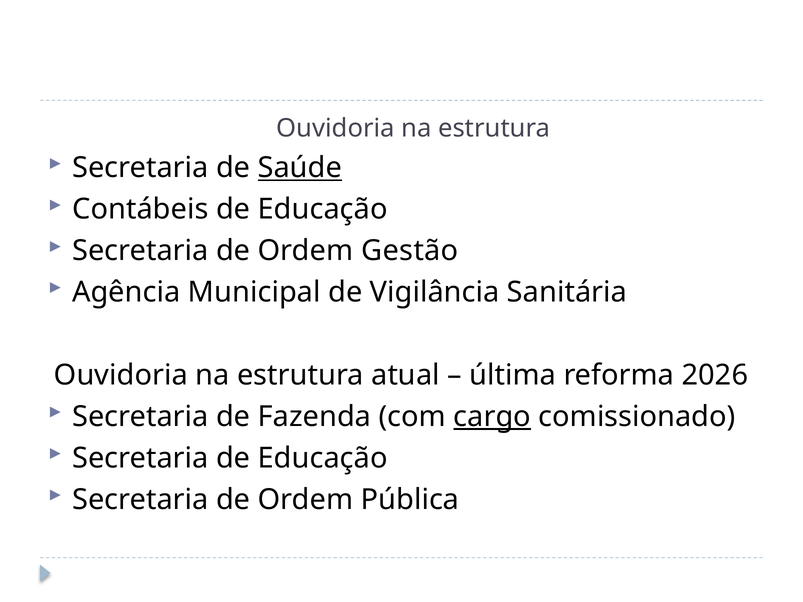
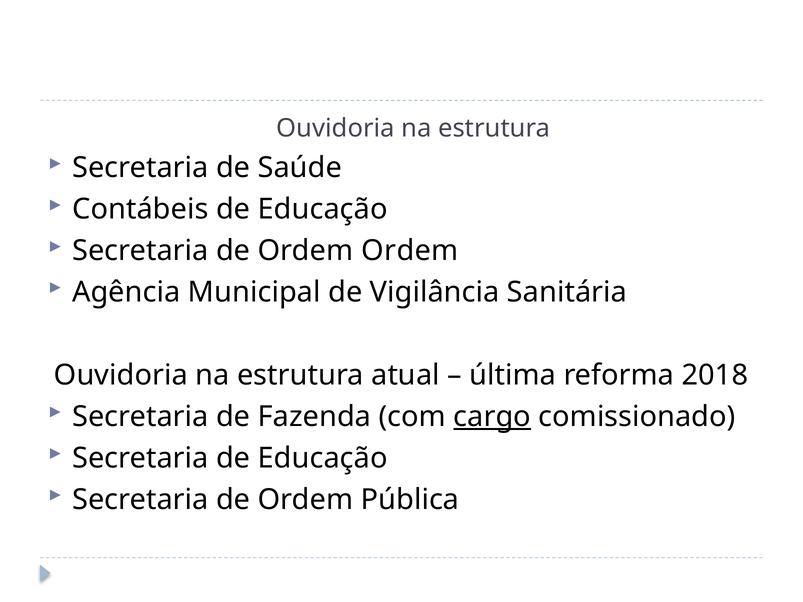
Saúde underline: present -> none
Ordem Gestão: Gestão -> Ordem
2026: 2026 -> 2018
